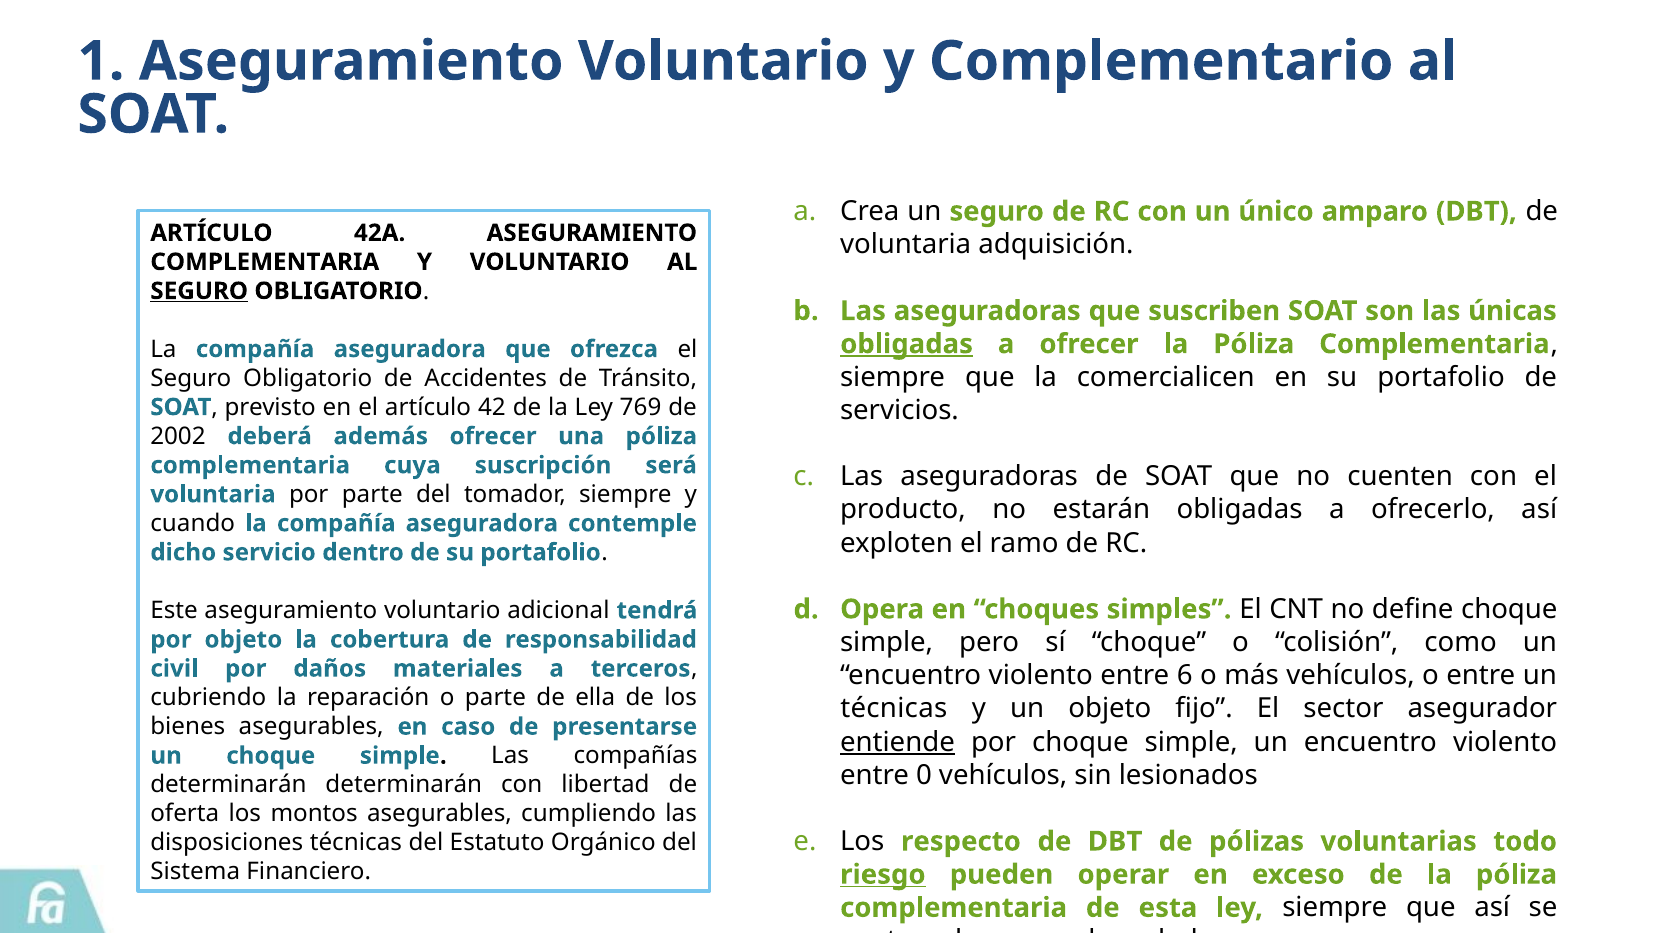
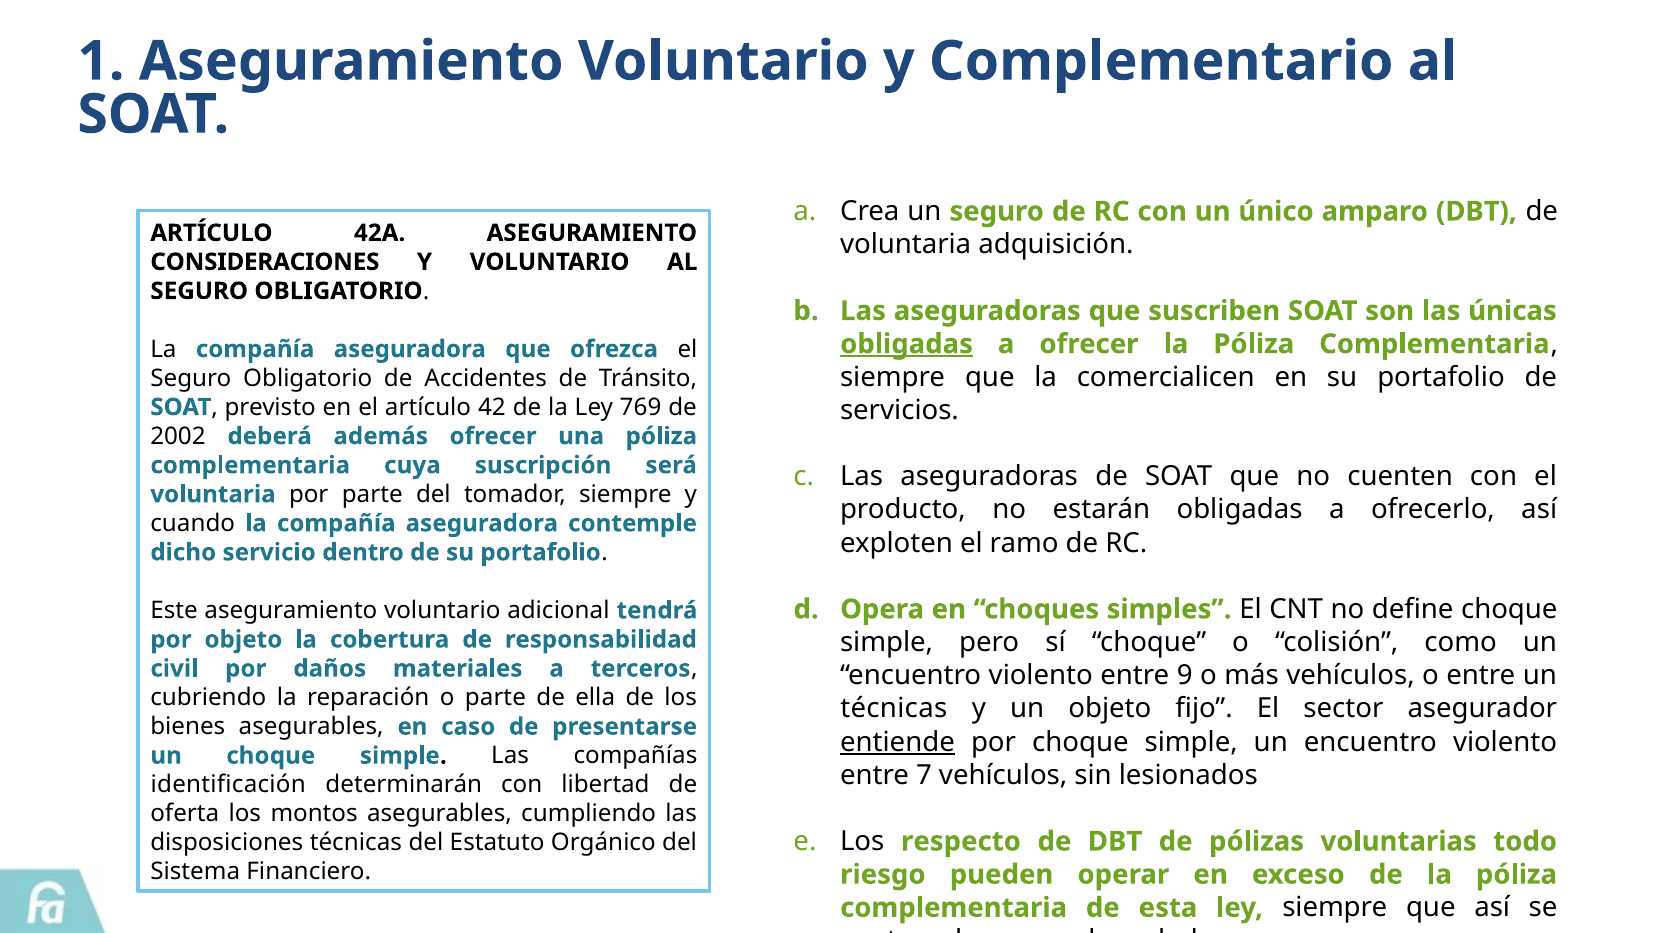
COMPLEMENTARIA at (265, 262): COMPLEMENTARIA -> CONSIDERACIONES
SEGURO at (199, 291) underline: present -> none
6: 6 -> 9
0: 0 -> 7
determinarán at (228, 785): determinarán -> identificación
riesgo underline: present -> none
